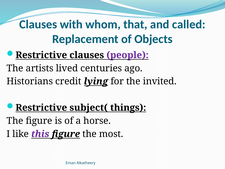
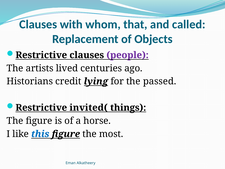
invited: invited -> passed
subject(: subject( -> invited(
this colour: purple -> blue
